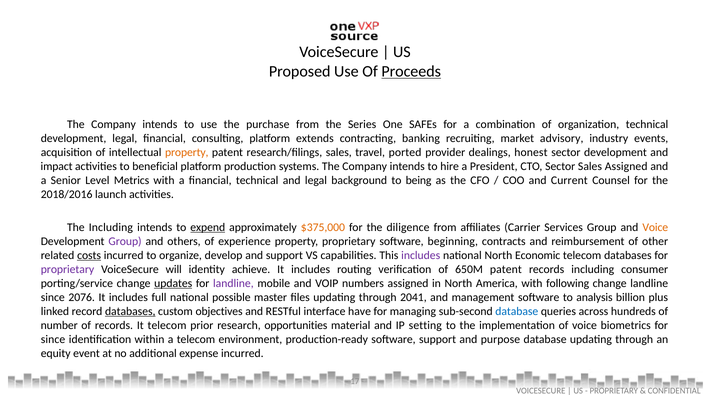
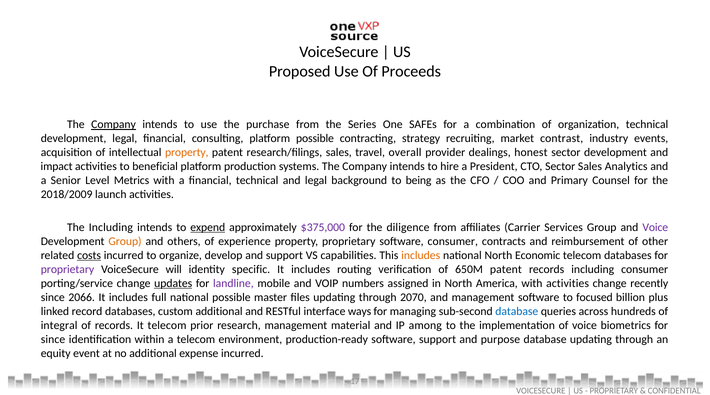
Proceeds underline: present -> none
Company at (114, 124) underline: none -> present
platform extends: extends -> possible
banking: banking -> strategy
advisory: advisory -> contrast
ported: ported -> overall
Sales Assigned: Assigned -> Analytics
Current: Current -> Primary
2018/2016: 2018/2016 -> 2018/2009
$375,000 colour: orange -> purple
Voice at (655, 227) colour: orange -> purple
Group at (125, 241) colour: purple -> orange
software beginning: beginning -> consumer
includes at (421, 255) colour: purple -> orange
achieve: achieve -> specific
with following: following -> activities
change landline: landline -> recently
2076: 2076 -> 2066
2041: 2041 -> 2070
analysis: analysis -> focused
databases at (130, 311) underline: present -> none
custom objectives: objectives -> additional
have: have -> ways
number: number -> integral
research opportunities: opportunities -> management
setting: setting -> among
